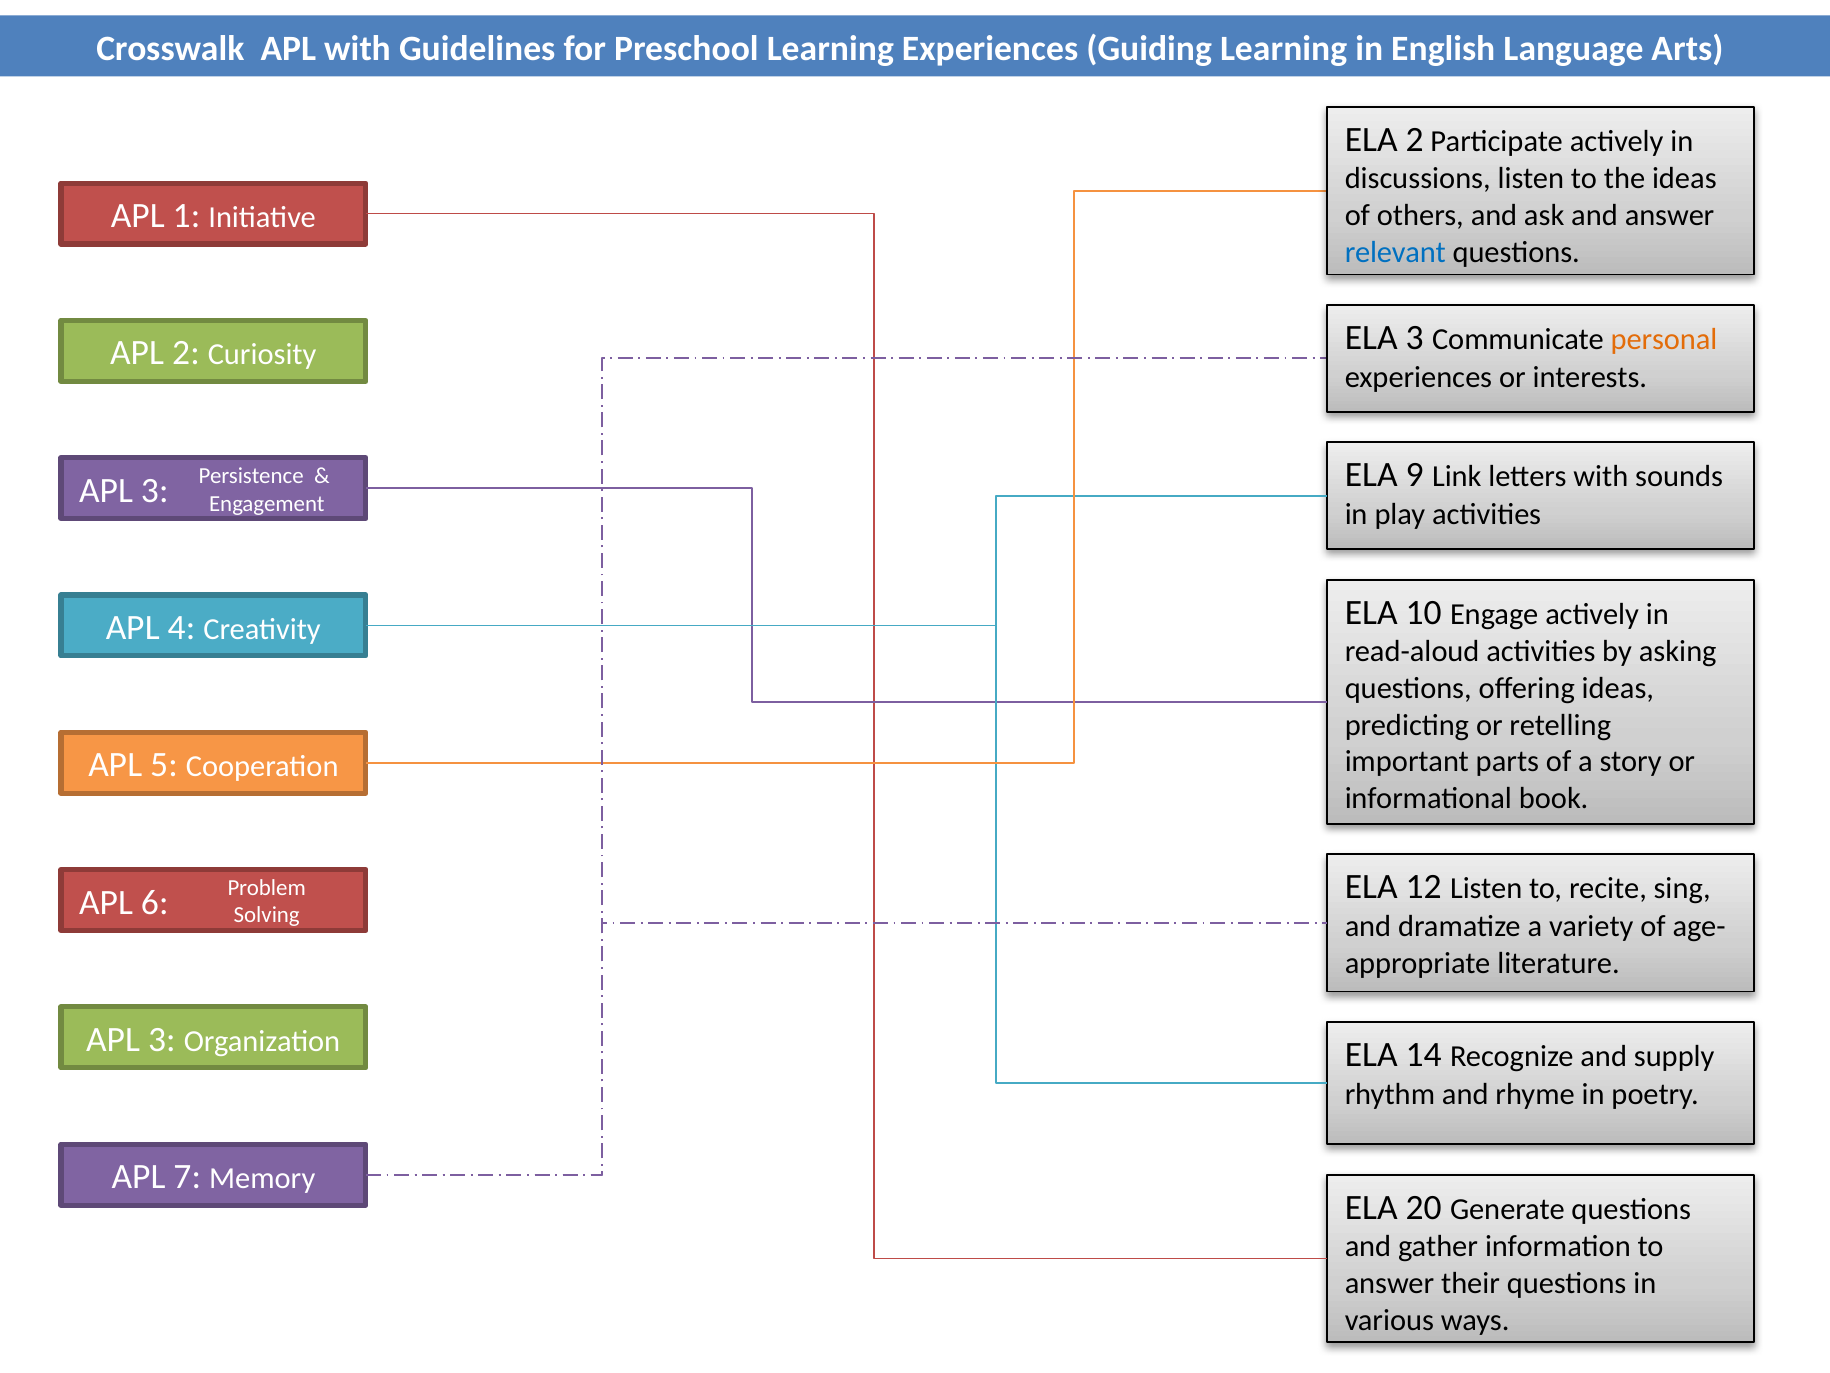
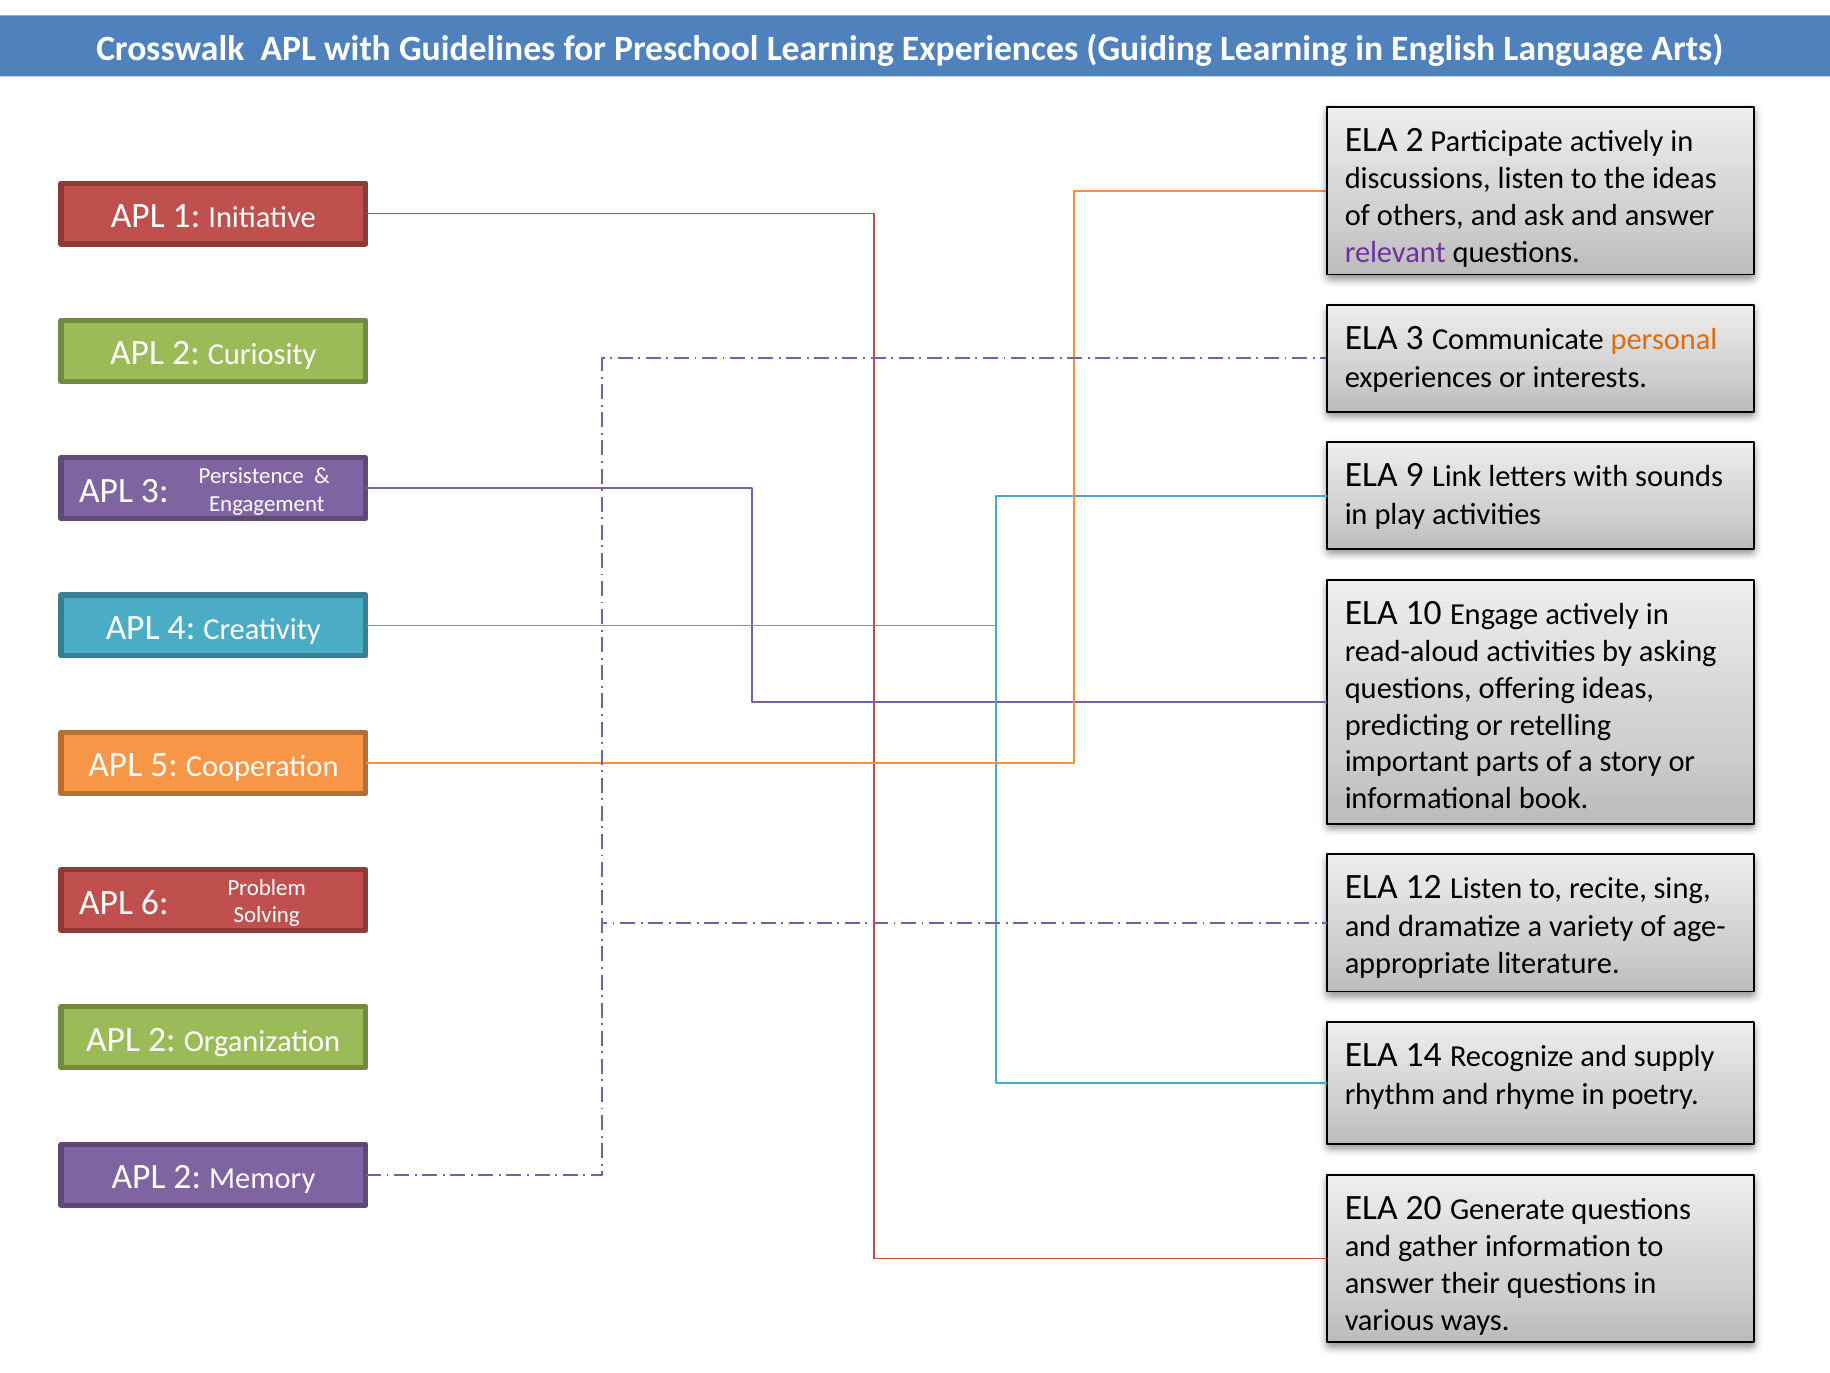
relevant colour: blue -> purple
3 at (162, 1039): 3 -> 2
7 at (187, 1177): 7 -> 2
